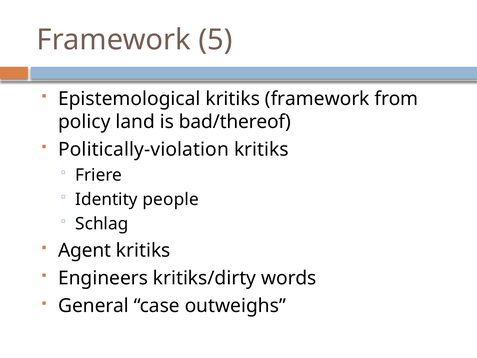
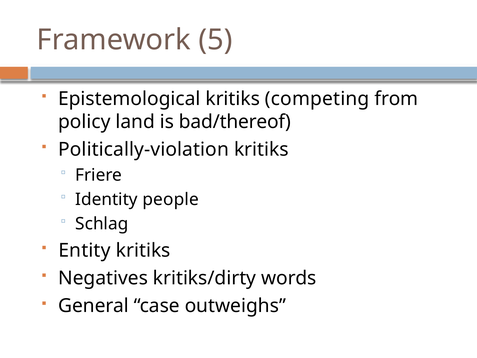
kritiks framework: framework -> competing
Agent: Agent -> Entity
Engineers: Engineers -> Negatives
